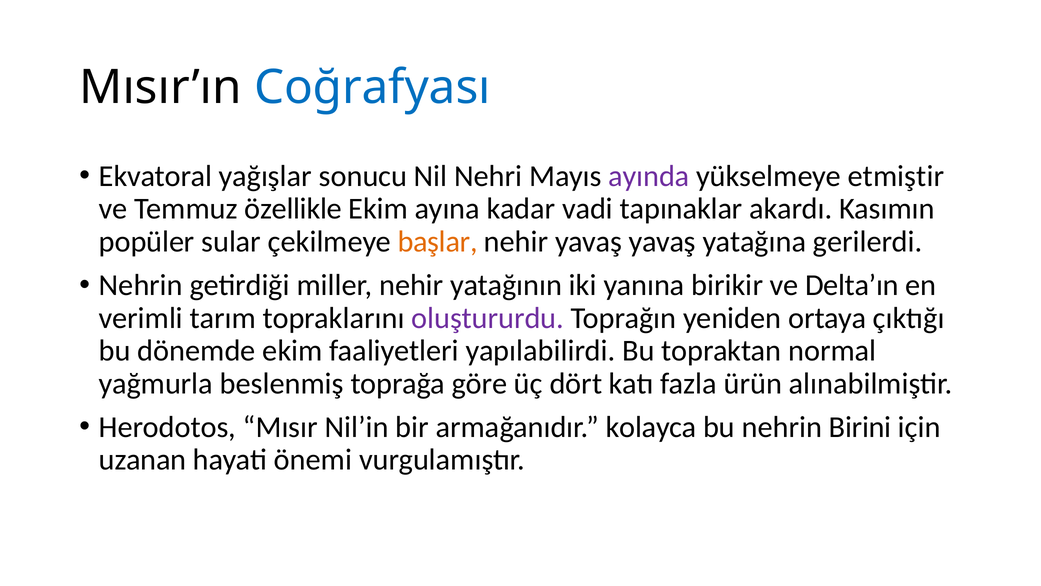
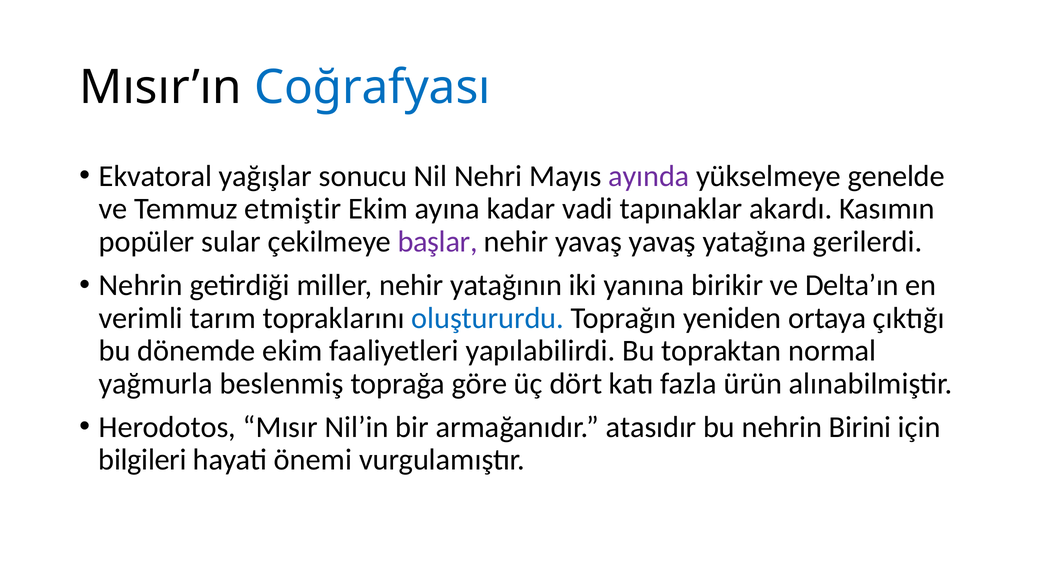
etmiştir: etmiştir -> genelde
özellikle: özellikle -> etmiştir
başlar colour: orange -> purple
oluştururdu colour: purple -> blue
kolayca: kolayca -> atasıdır
uzanan: uzanan -> bilgileri
